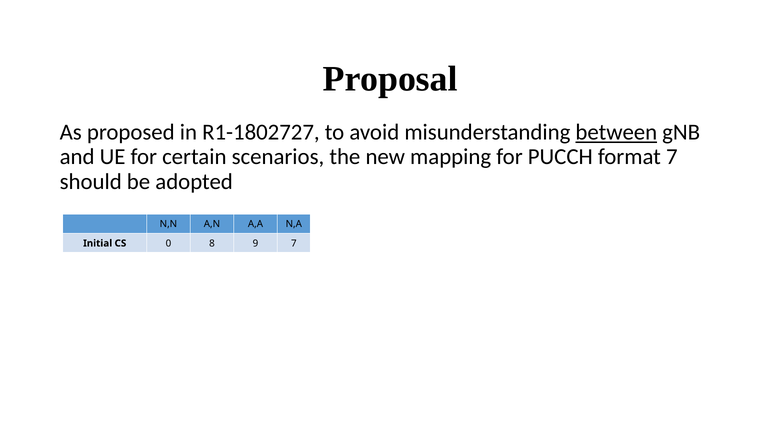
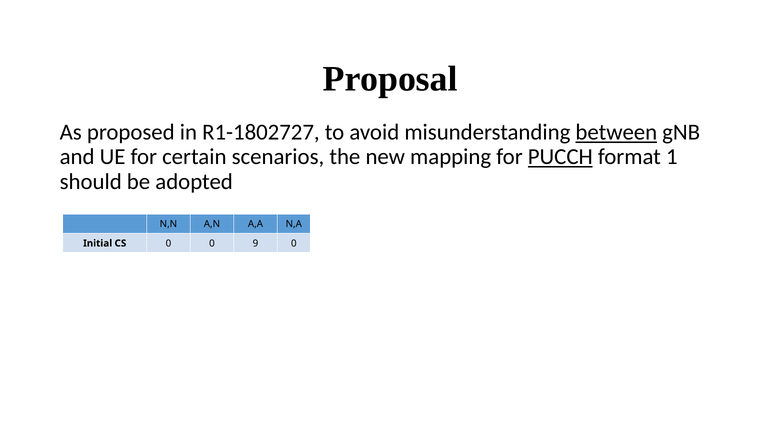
PUCCH underline: none -> present
format 7: 7 -> 1
0 8: 8 -> 0
9 7: 7 -> 0
